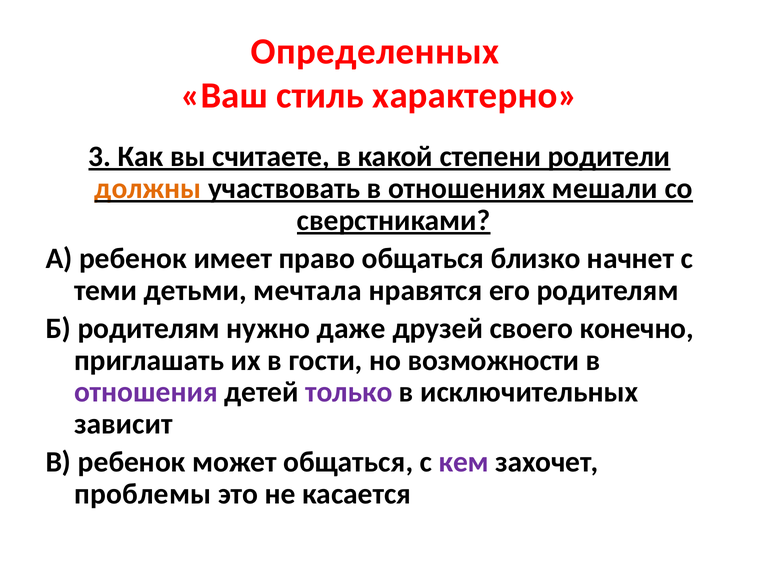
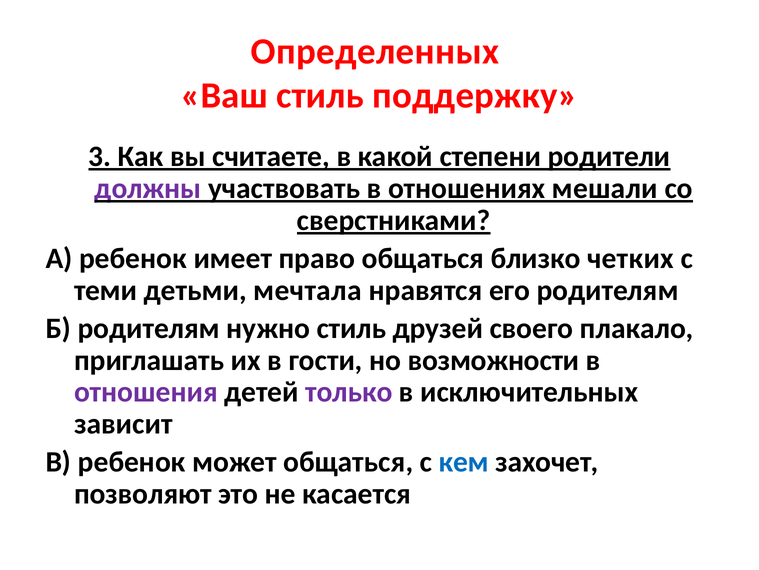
характерно: характерно -> поддержку
должны colour: orange -> purple
начнет: начнет -> четких
нужно даже: даже -> стиль
конечно: конечно -> плакало
кем colour: purple -> blue
проблемы: проблемы -> позволяют
